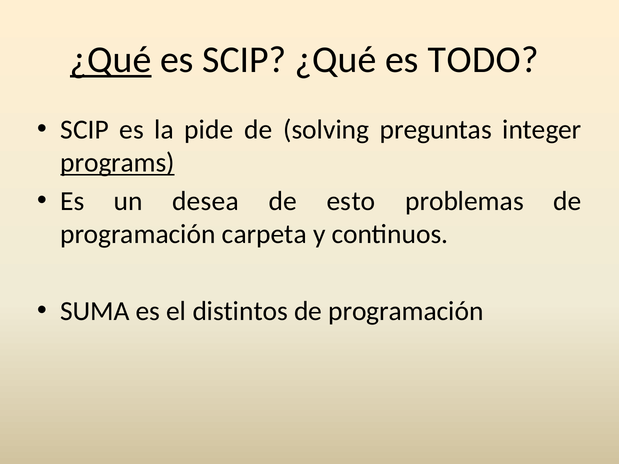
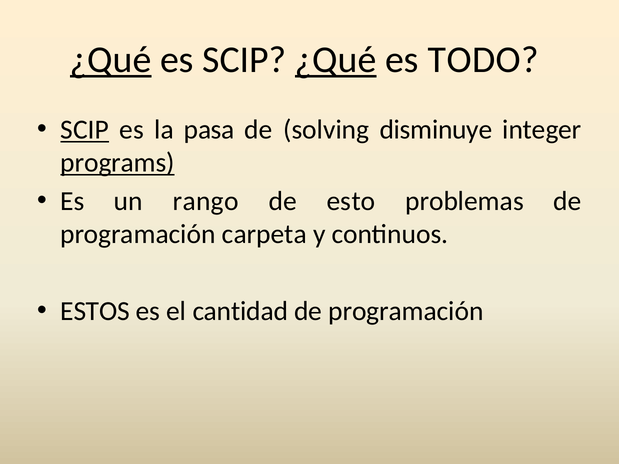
¿Qué at (336, 60) underline: none -> present
SCIP at (85, 130) underline: none -> present
pide: pide -> pasa
preguntas: preguntas -> disminuye
desea: desea -> rango
SUMA: SUMA -> ESTOS
distintos: distintos -> cantidad
